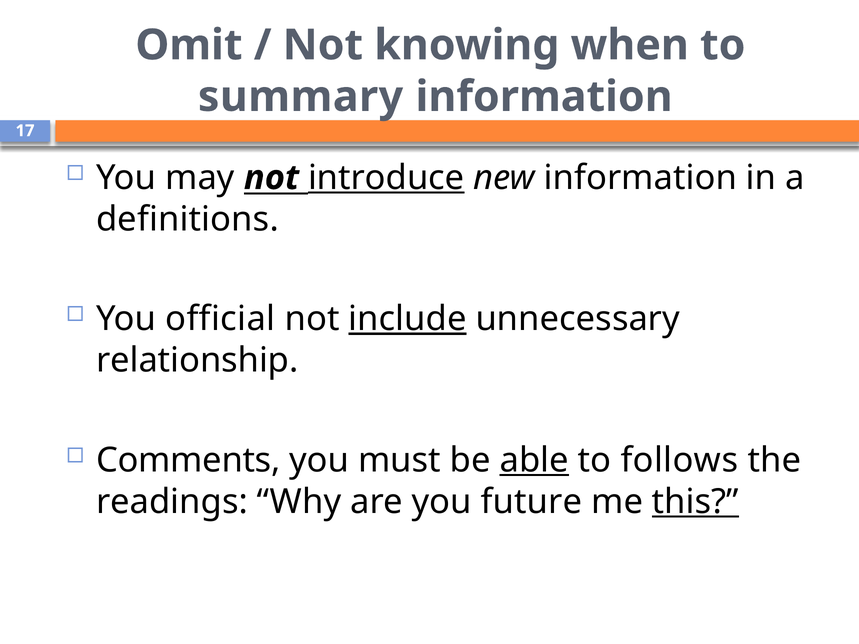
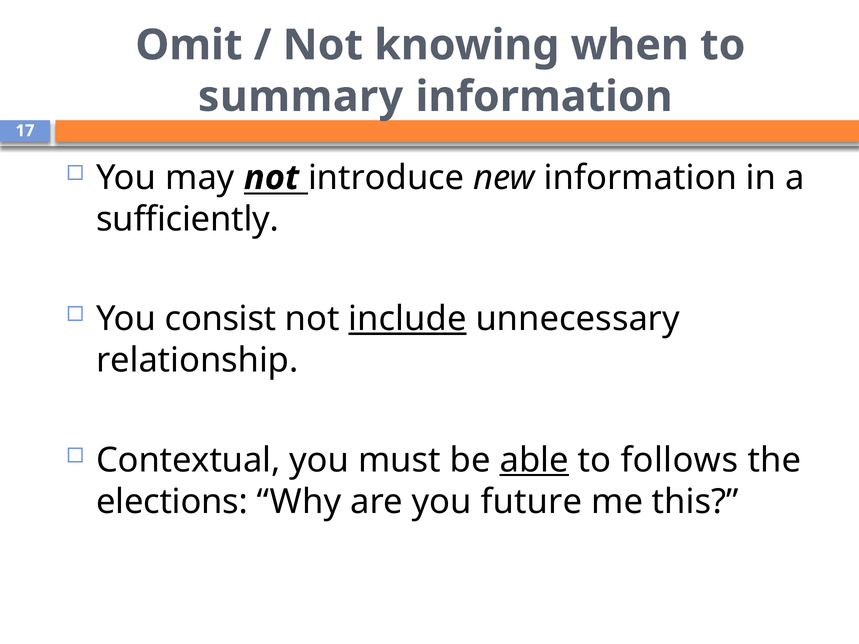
introduce underline: present -> none
definitions: definitions -> sufficiently
official: official -> consist
Comments: Comments -> Contextual
readings: readings -> elections
this underline: present -> none
